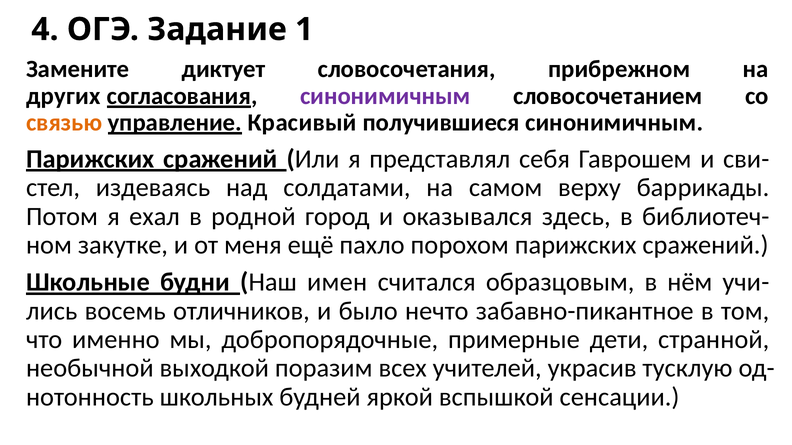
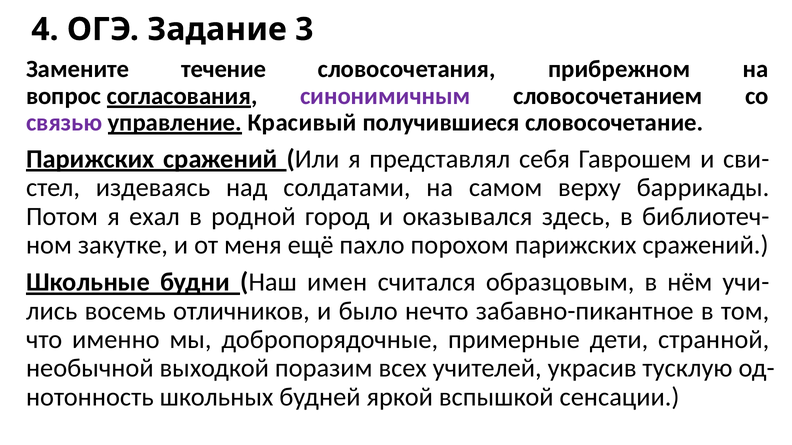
1: 1 -> 3
диктует: диктует -> течение
других: других -> вопрос
связью colour: orange -> purple
получившиеся синонимичным: синонимичным -> словосочетание
